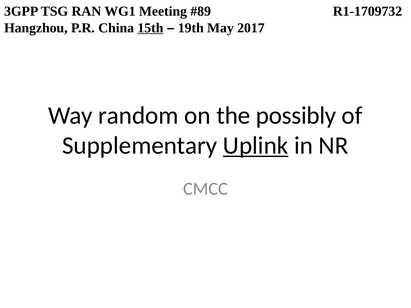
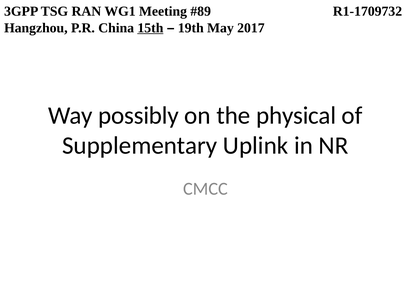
random: random -> possibly
possibly: possibly -> physical
Uplink underline: present -> none
